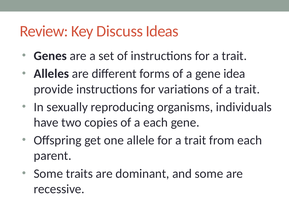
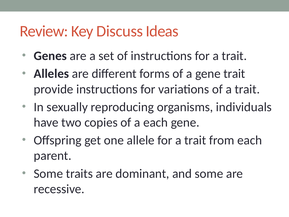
gene idea: idea -> trait
